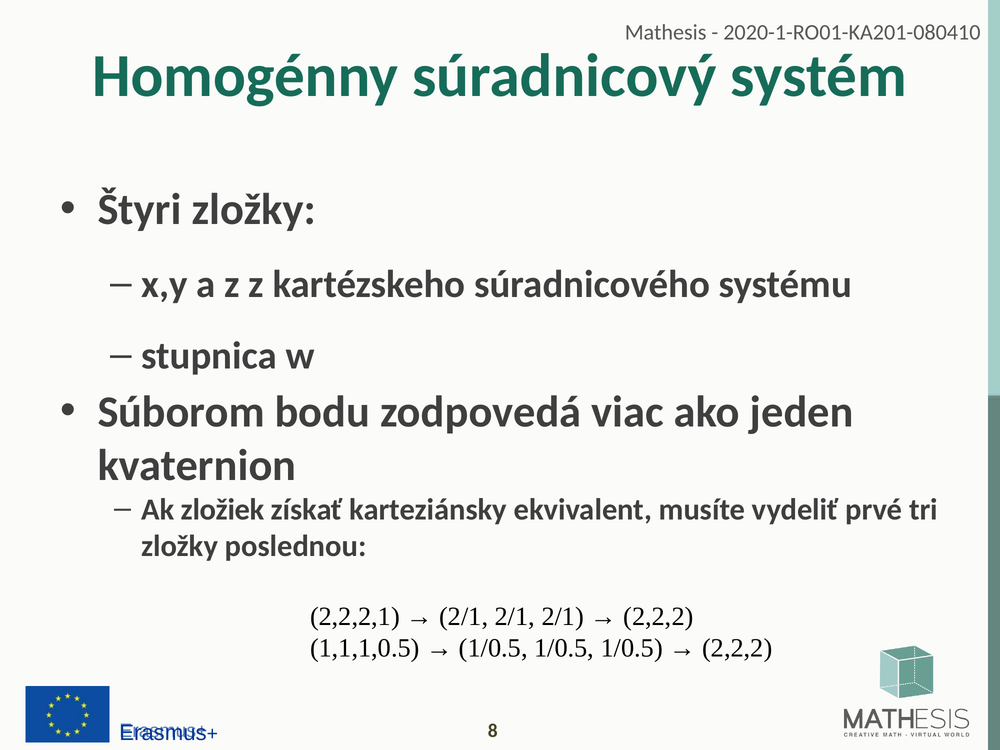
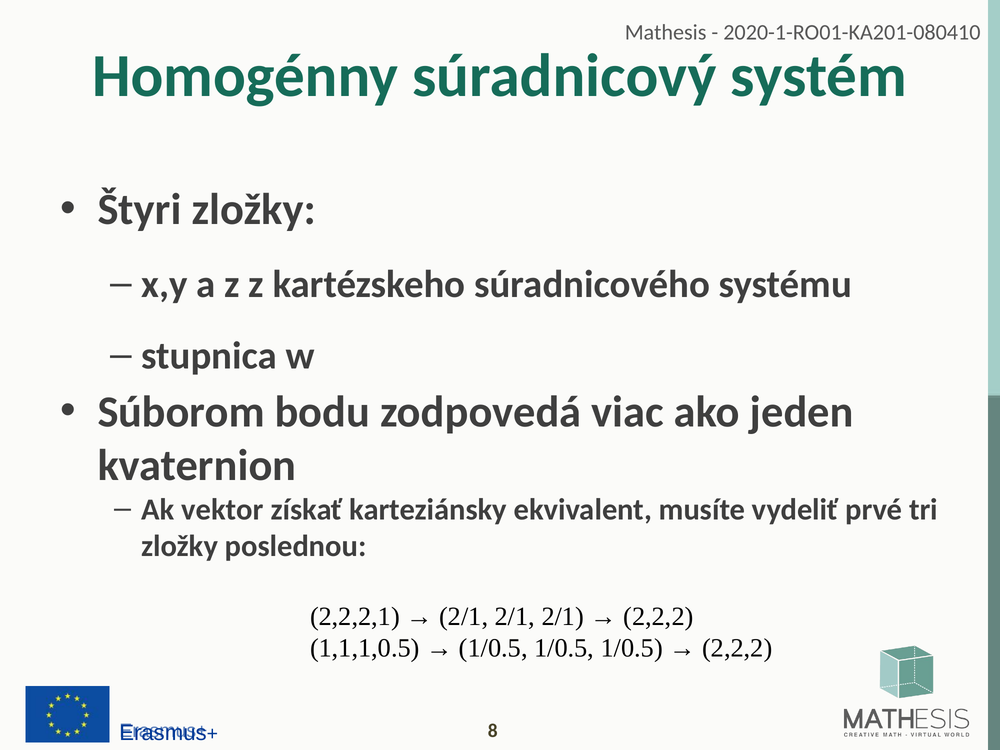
zložiek: zložiek -> vektor
